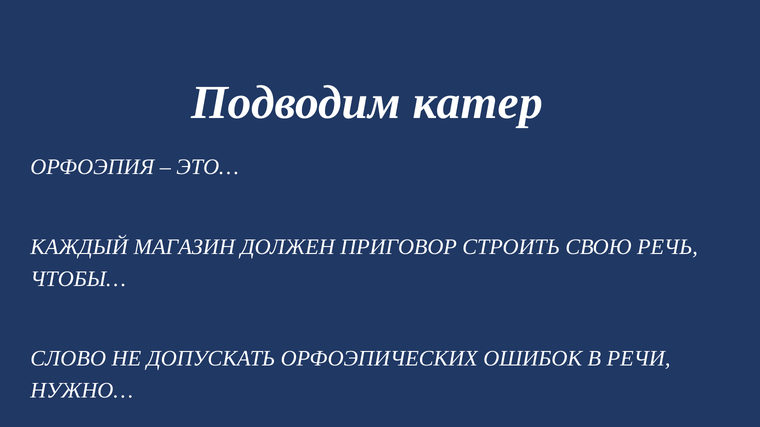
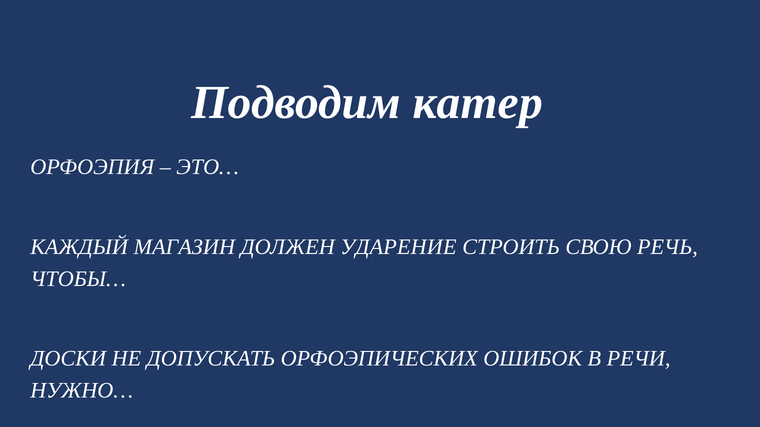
ПРИГОВОР: ПРИГОВОР -> УДАРЕНИЕ
СЛОВО: СЛОВО -> ДОСКИ
